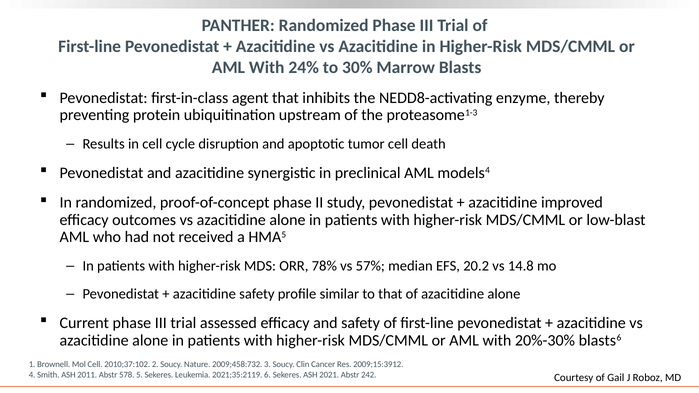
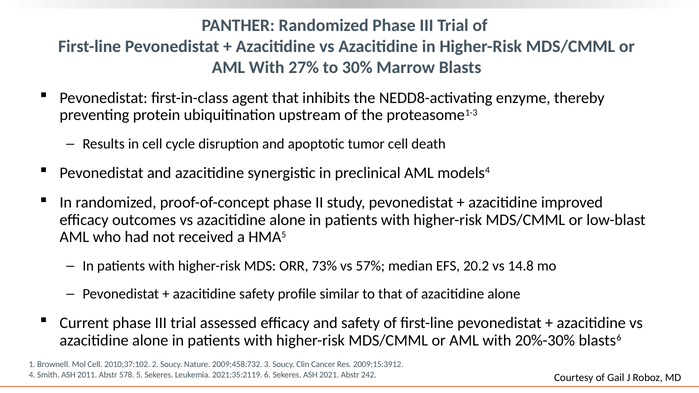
24%: 24% -> 27%
78%: 78% -> 73%
